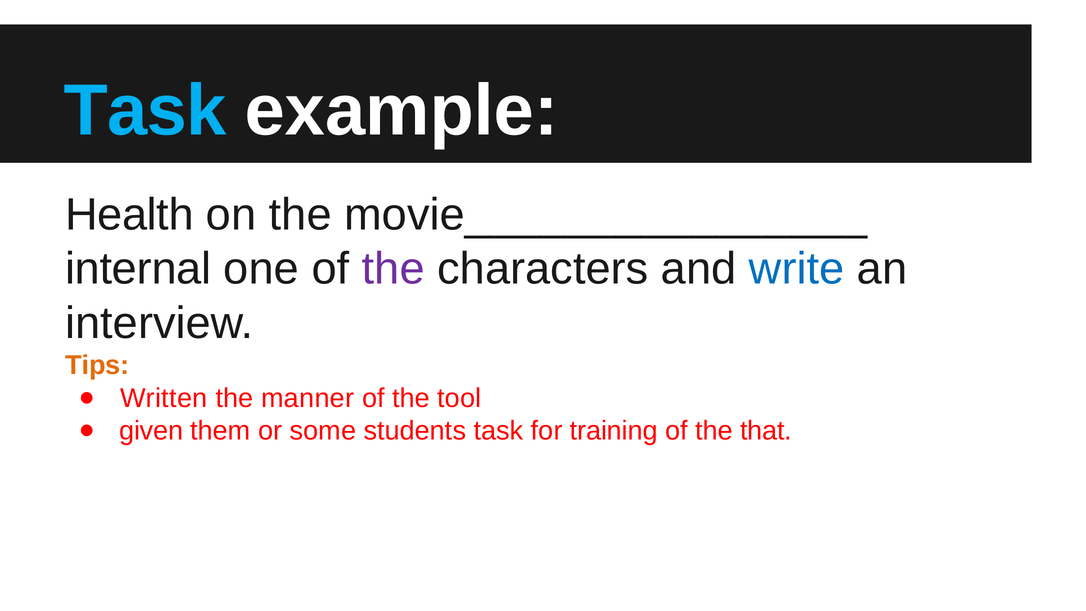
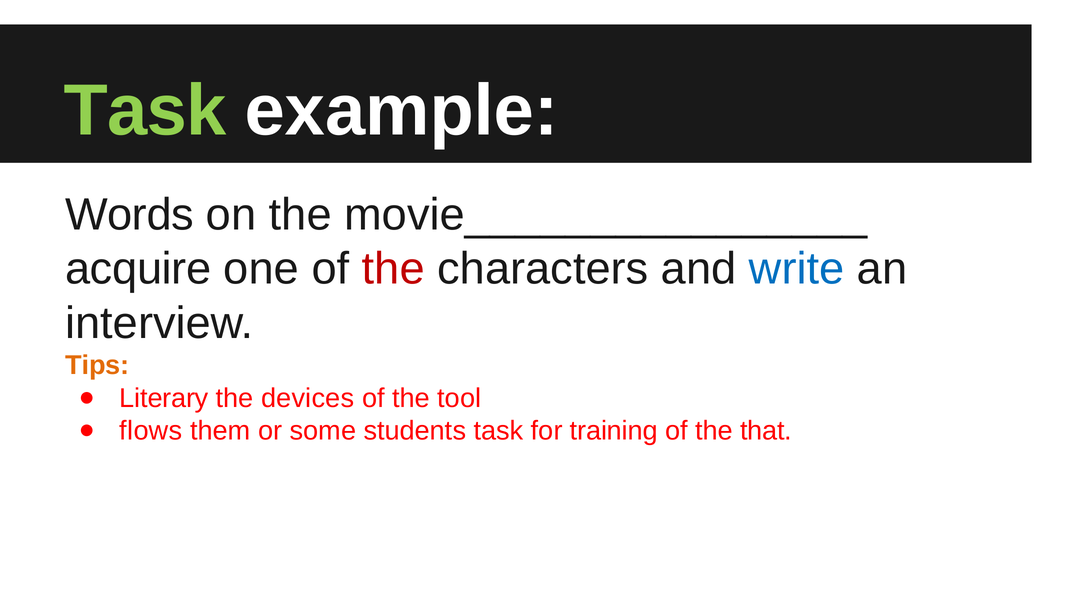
Task at (145, 111) colour: light blue -> light green
Health: Health -> Words
internal: internal -> acquire
the at (393, 269) colour: purple -> red
Written: Written -> Literary
manner: manner -> devices
given: given -> flows
